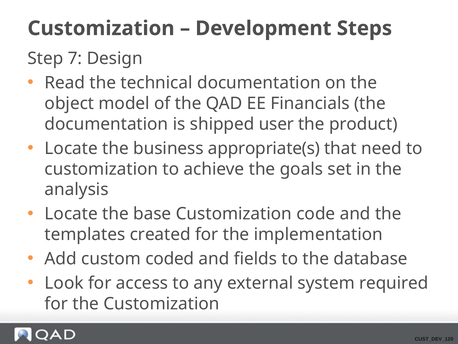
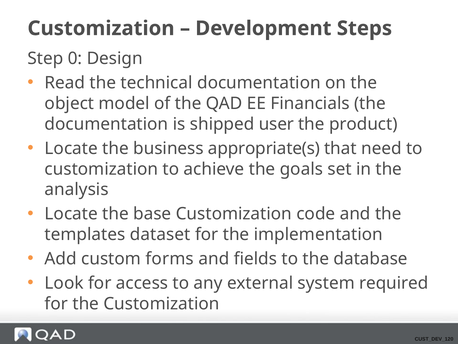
7: 7 -> 0
created: created -> dataset
coded: coded -> forms
